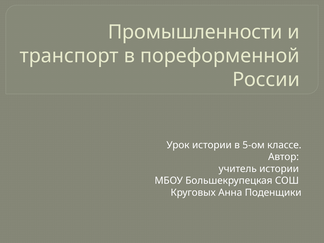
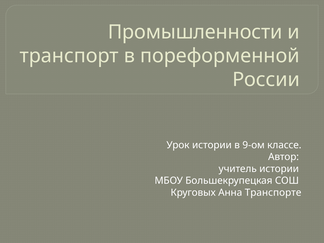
5-ом: 5-ом -> 9-ом
Поденщики: Поденщики -> Транспорте
